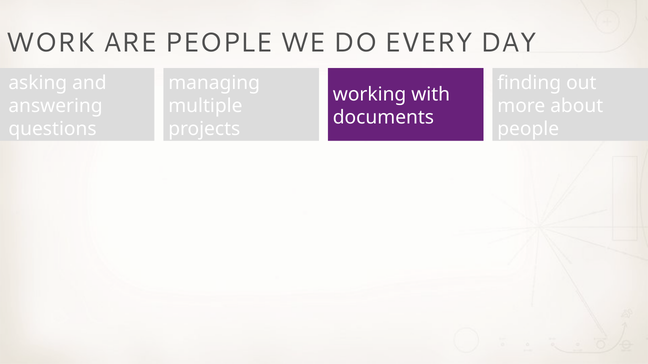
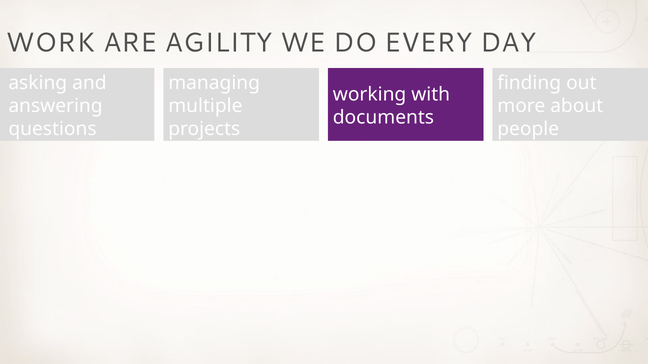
ARE PEOPLE: PEOPLE -> AGILITY
